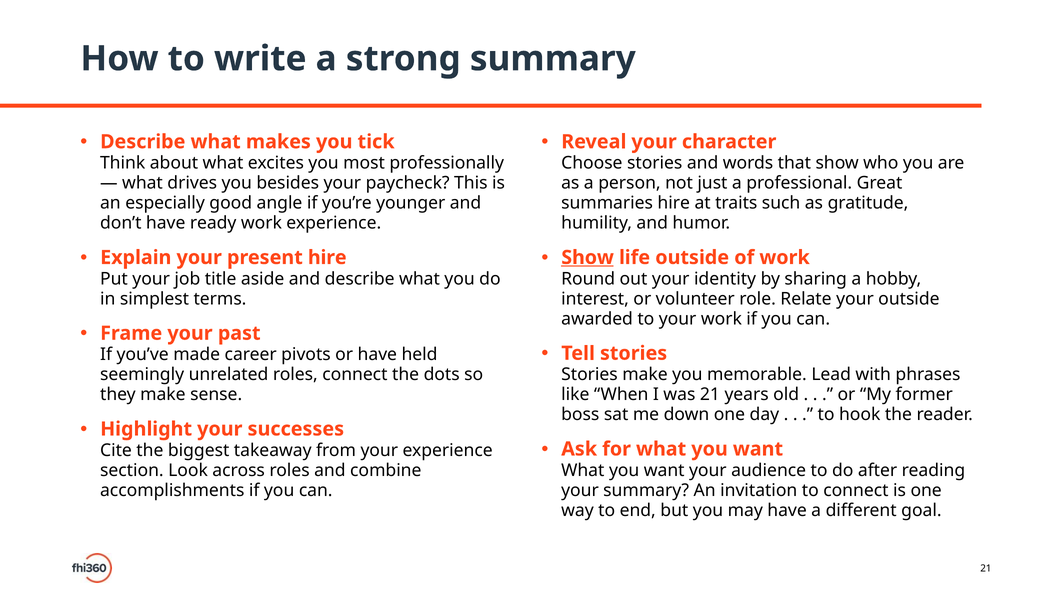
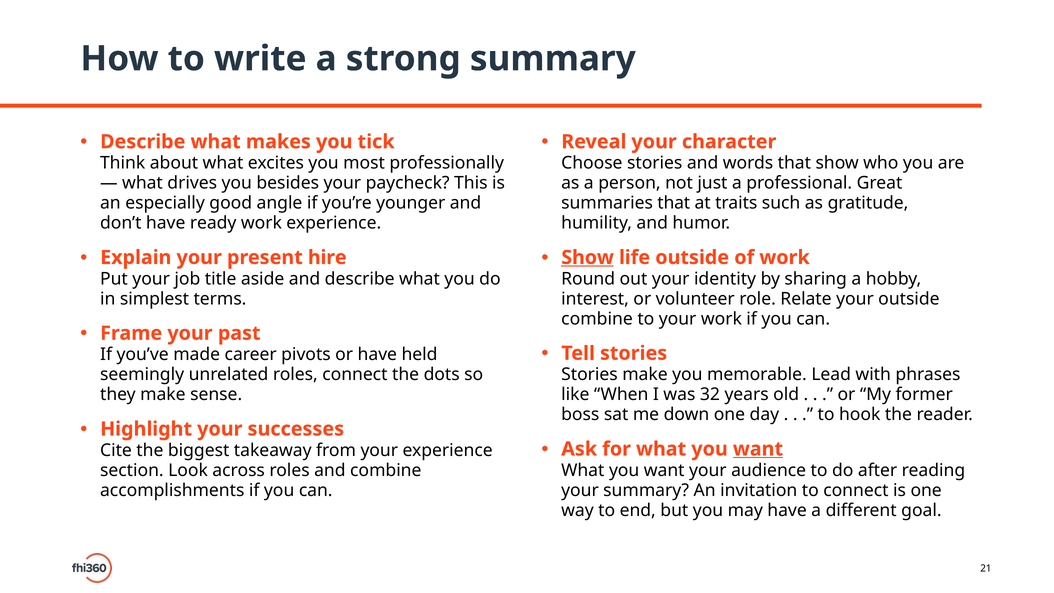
summaries hire: hire -> that
awarded at (597, 319): awarded -> combine
was 21: 21 -> 32
want at (758, 449) underline: none -> present
